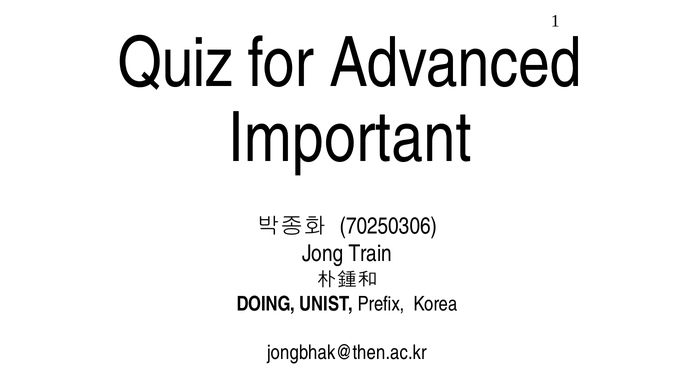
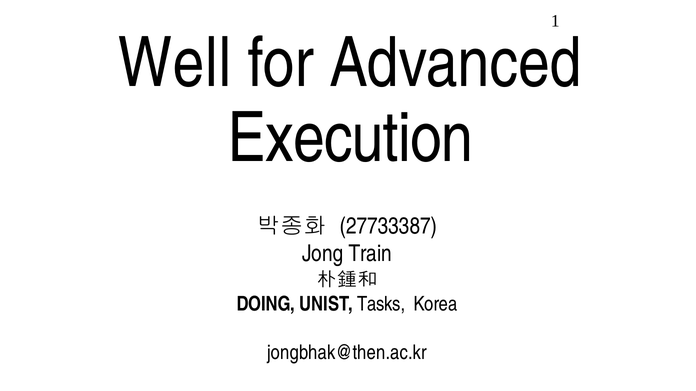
Quiz: Quiz -> Well
Important: Important -> Execution
70250306: 70250306 -> 27733387
Prefix: Prefix -> Tasks
